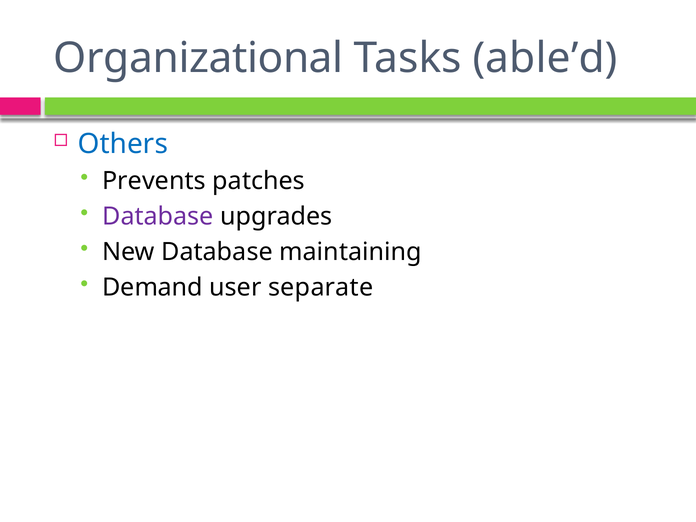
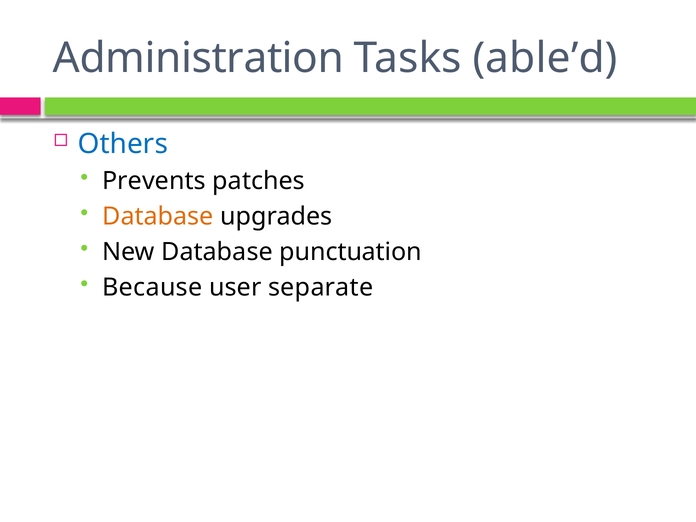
Organizational: Organizational -> Administration
Database at (158, 216) colour: purple -> orange
maintaining: maintaining -> punctuation
Demand: Demand -> Because
